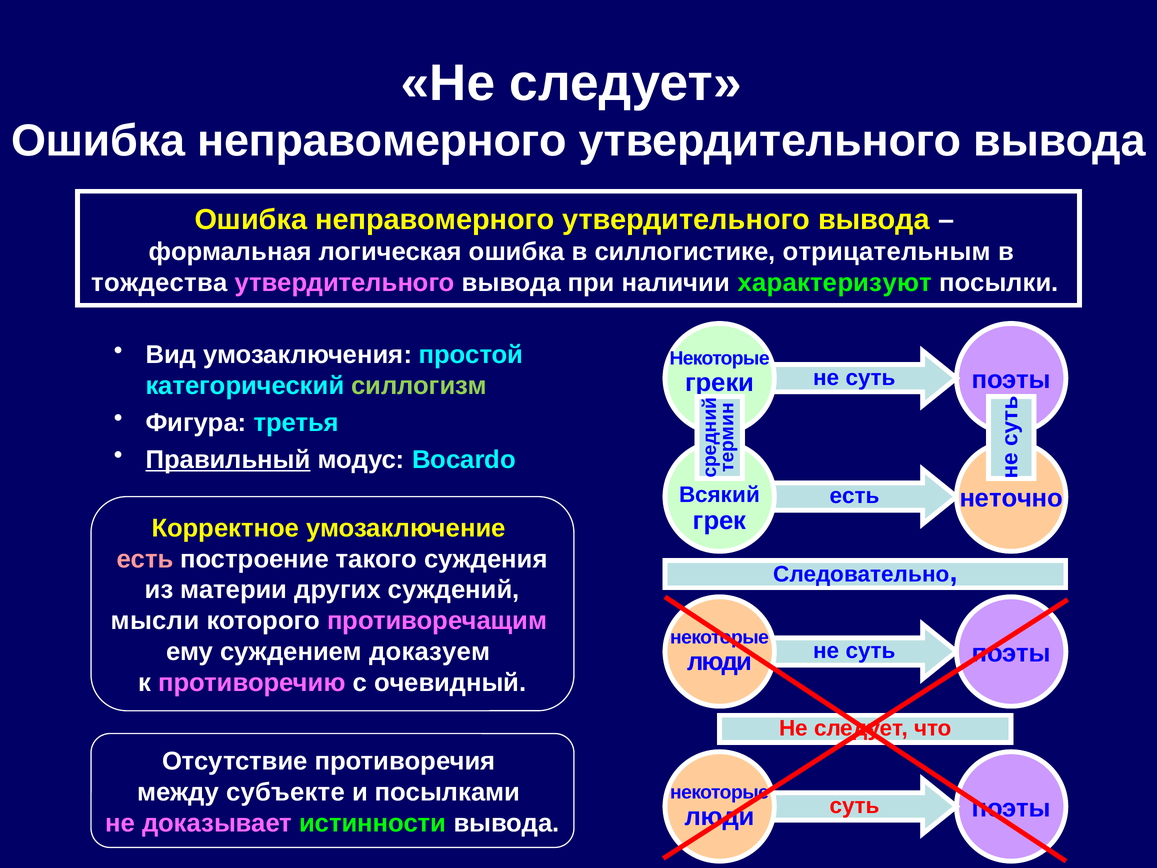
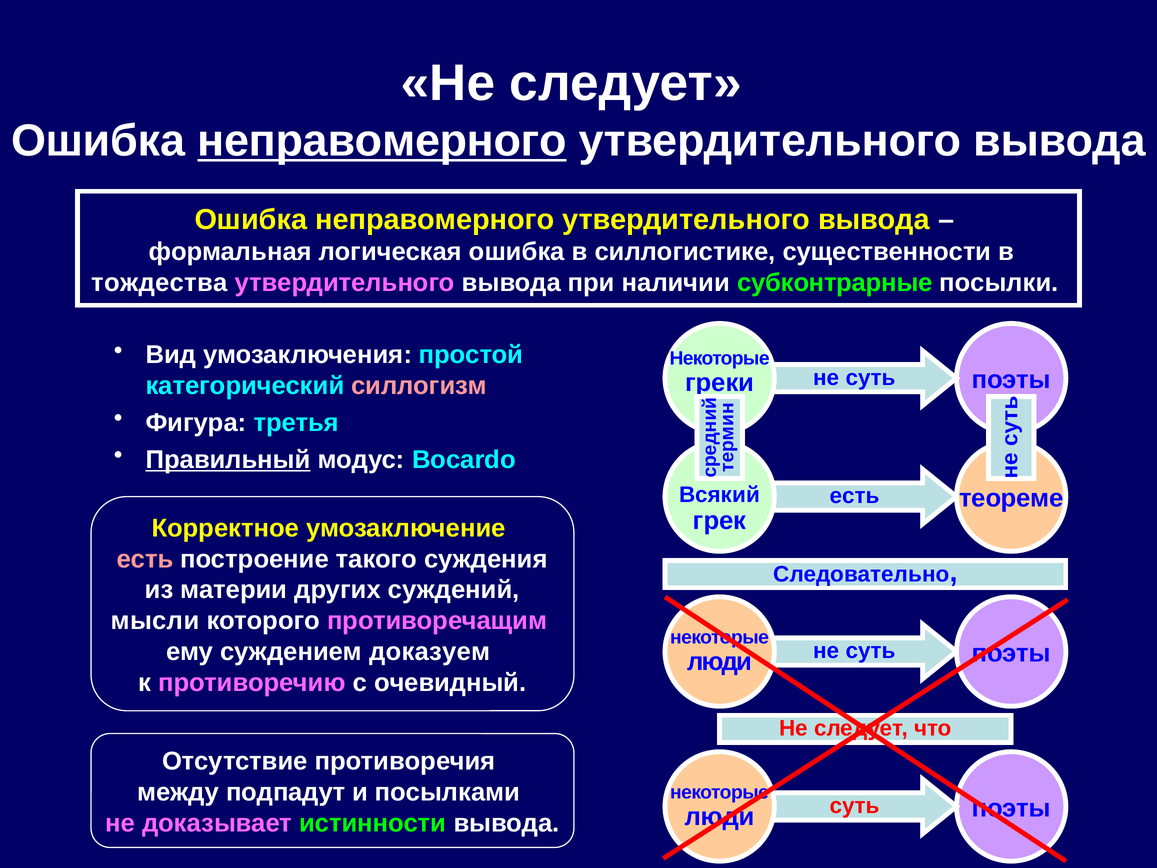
неправомерного at (382, 141) underline: none -> present
отрицательным: отрицательным -> существенности
характеризуют: характеризуют -> субконтрарные
силлогизм colour: light green -> pink
неточно: неточно -> теореме
субъекте: субъекте -> подпадут
